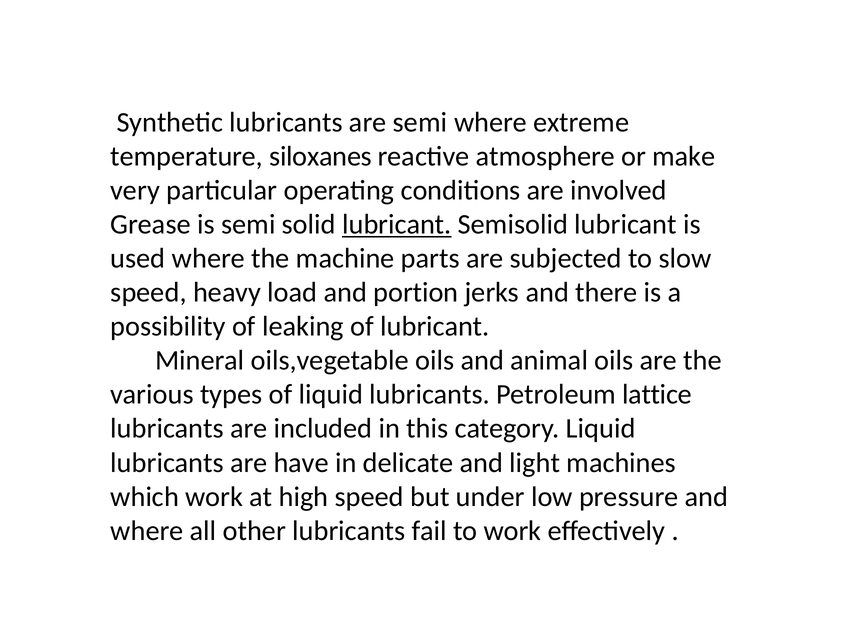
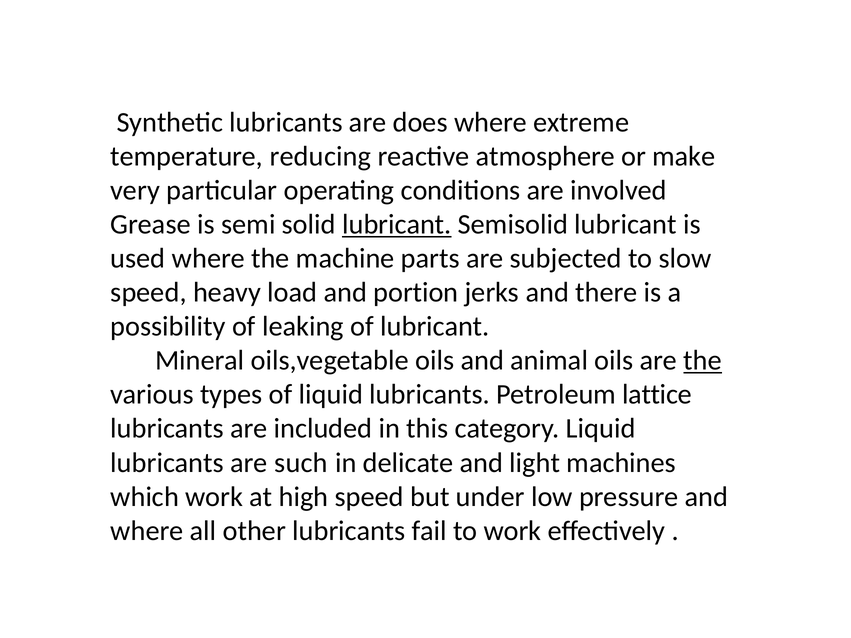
are semi: semi -> does
siloxanes: siloxanes -> reducing
the at (703, 361) underline: none -> present
have: have -> such
